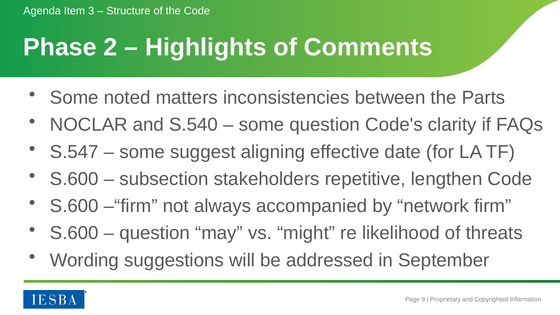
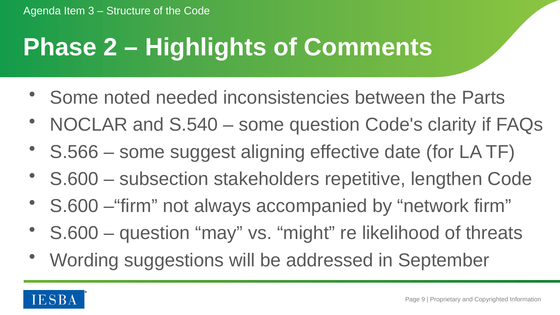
matters: matters -> needed
S.547: S.547 -> S.566
